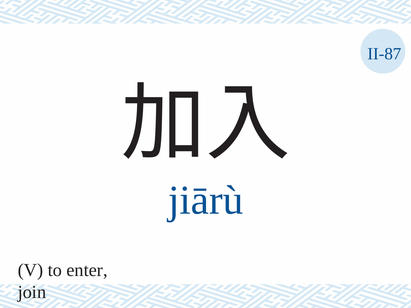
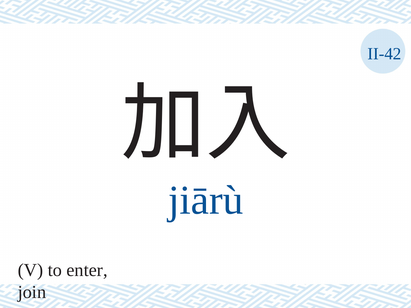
II-87: II-87 -> II-42
